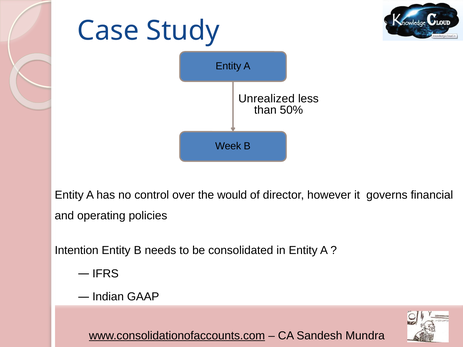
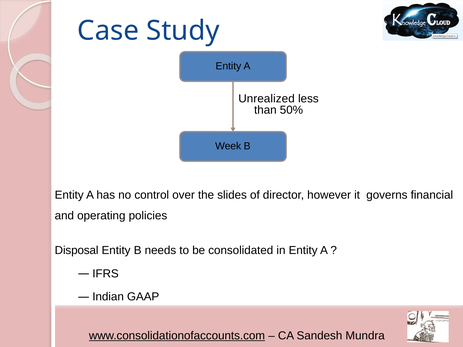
would: would -> slides
Intention: Intention -> Disposal
